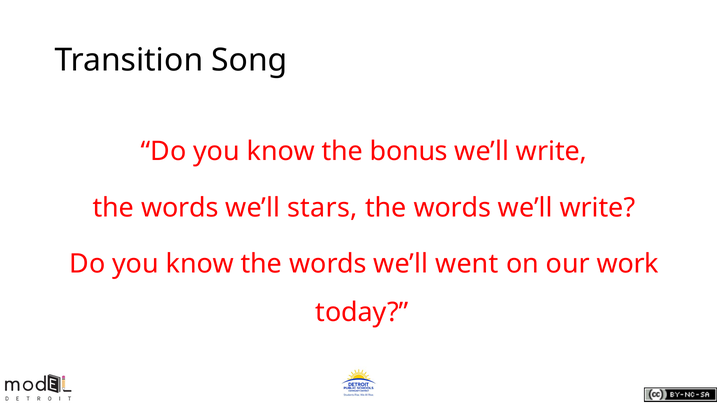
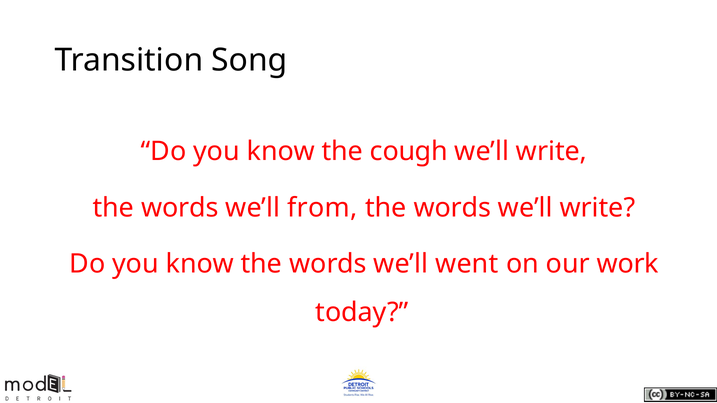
bonus: bonus -> cough
stars: stars -> from
